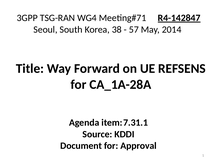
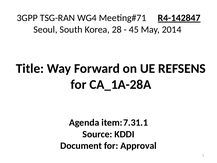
38: 38 -> 28
57: 57 -> 45
